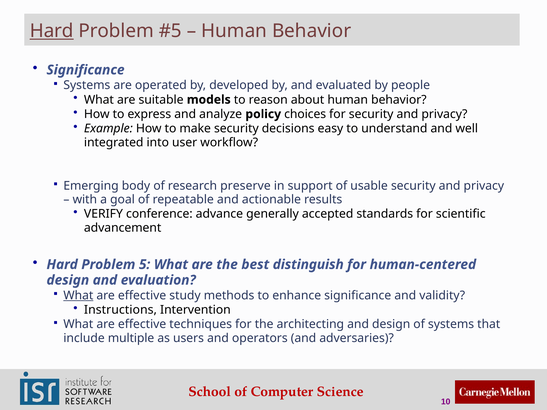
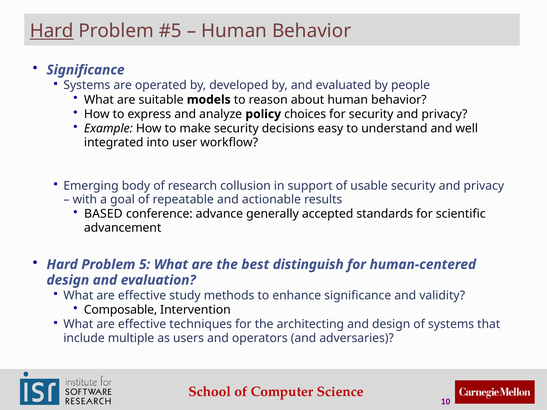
preserve: preserve -> collusion
VERIFY: VERIFY -> BASED
What at (78, 296) underline: present -> none
Instructions: Instructions -> Composable
